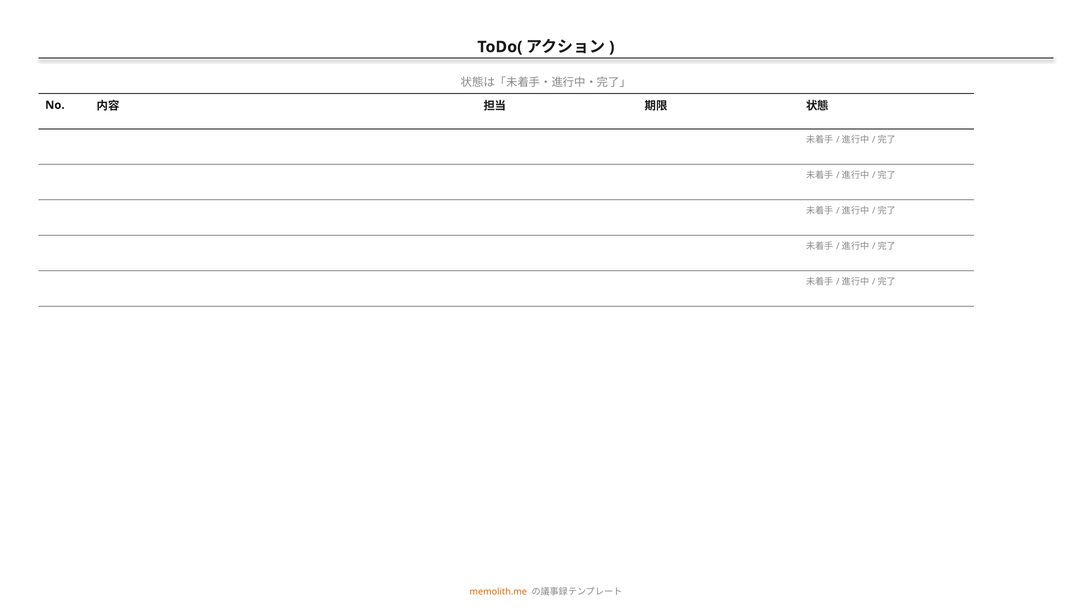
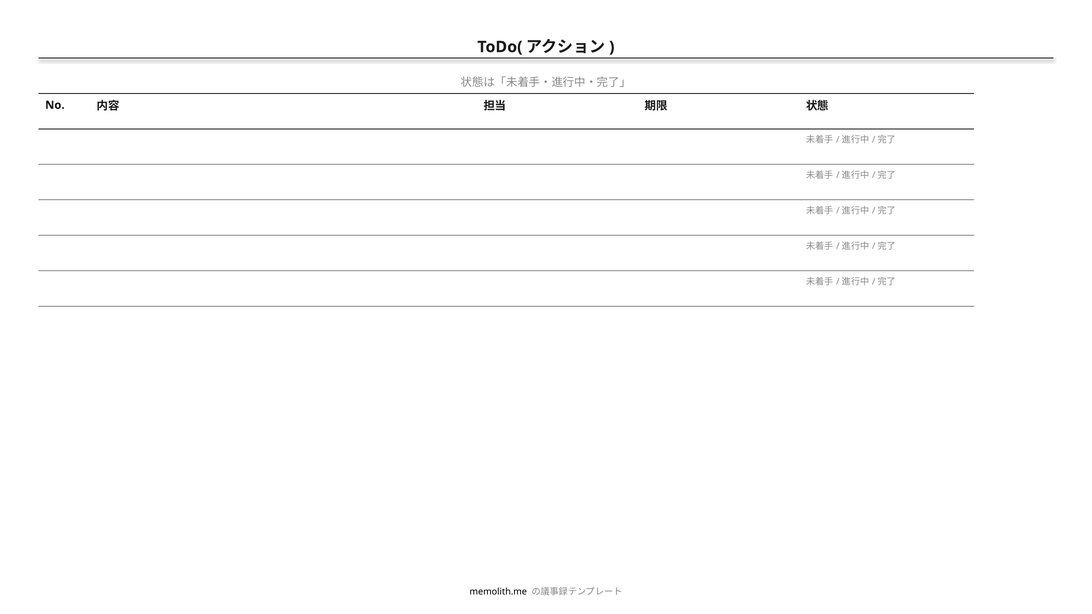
memolith.me colour: orange -> black
